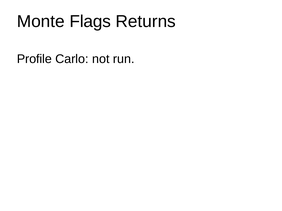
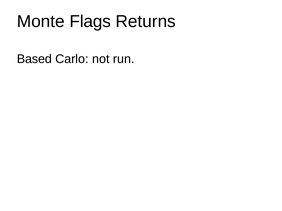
Profile: Profile -> Based
